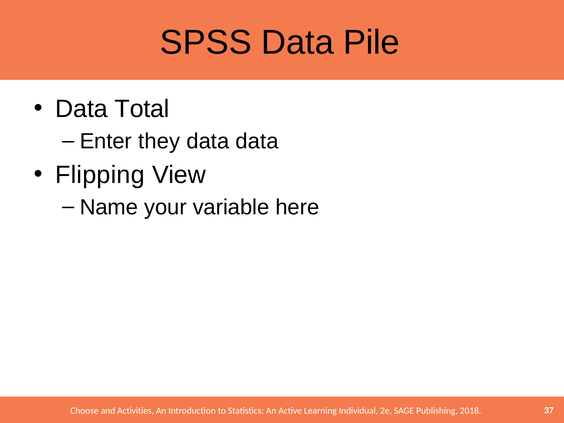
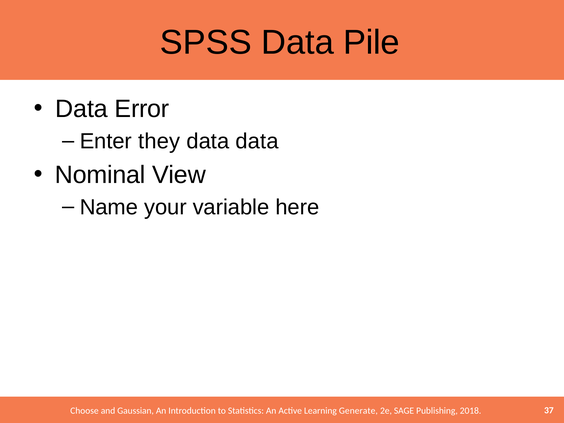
Total: Total -> Error
Flipping: Flipping -> Nominal
Activities: Activities -> Gaussian
Individual: Individual -> Generate
